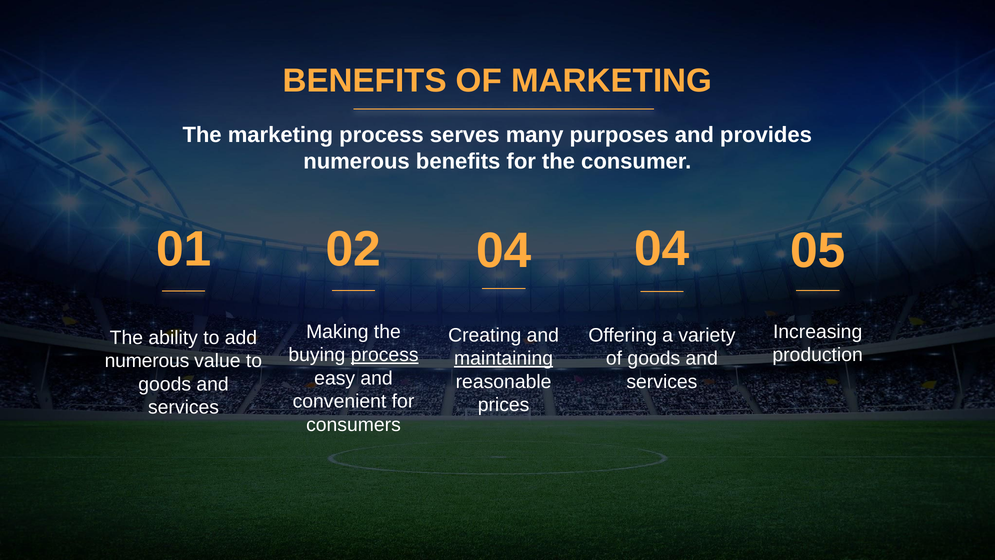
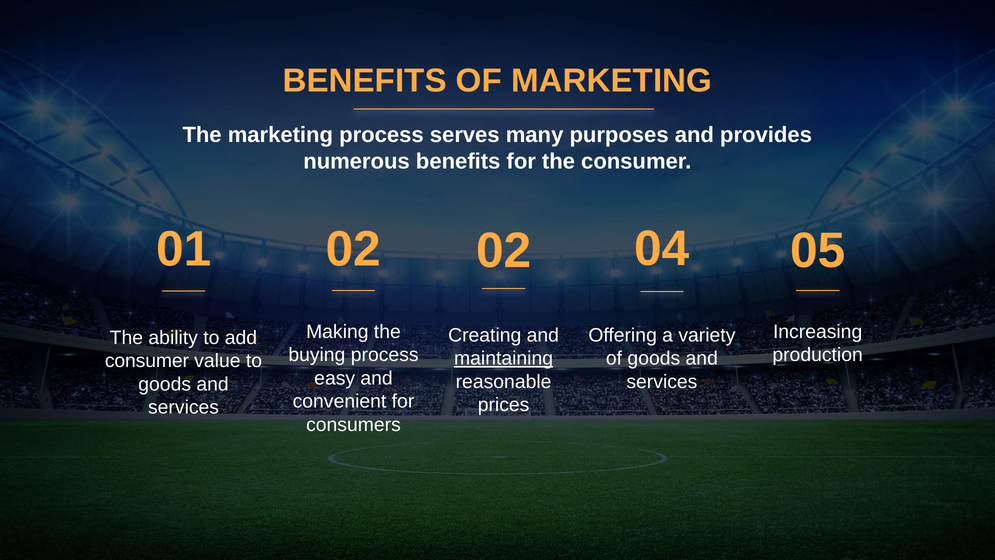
02 04: 04 -> 02
process at (385, 355) underline: present -> none
numerous at (147, 361): numerous -> consumer
